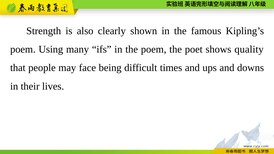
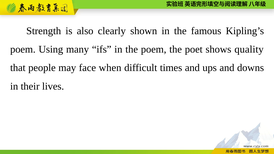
being: being -> when
